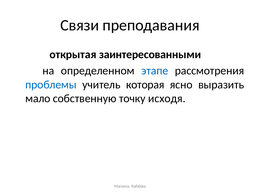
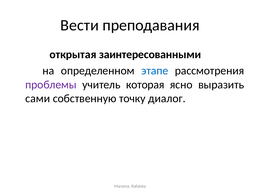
Связи: Связи -> Вести
проблемы colour: blue -> purple
мало: мало -> сами
исходя: исходя -> диалог
